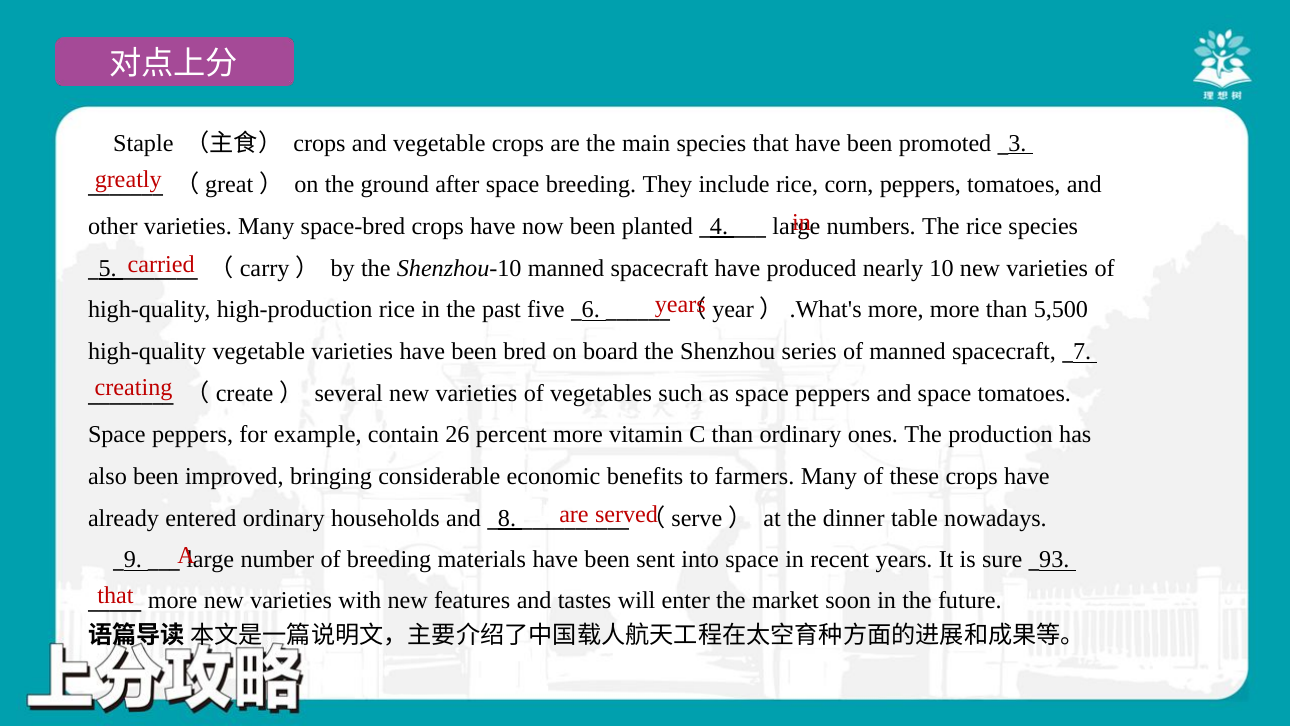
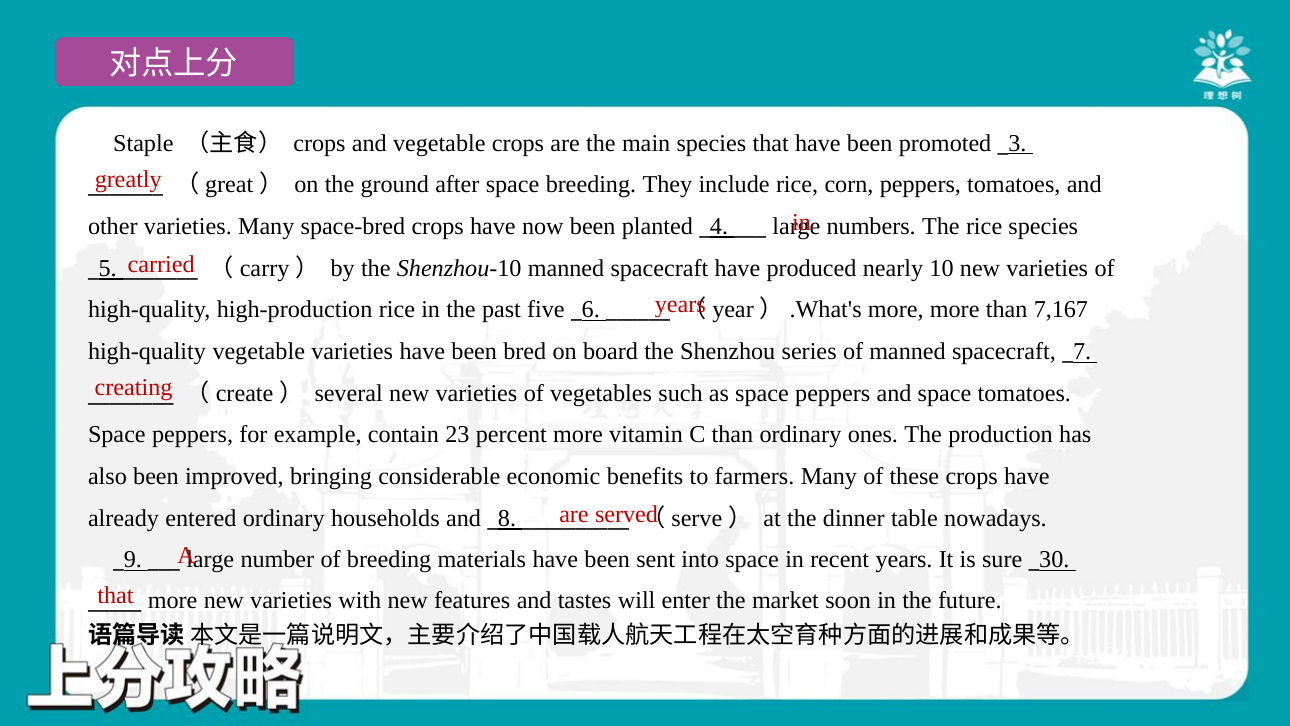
5,500: 5,500 -> 7,167
26: 26 -> 23
93: 93 -> 30
